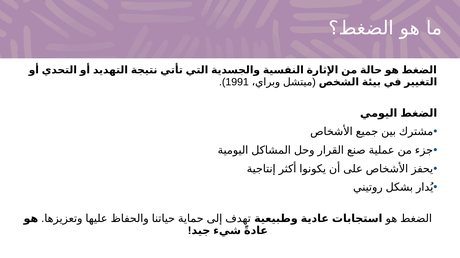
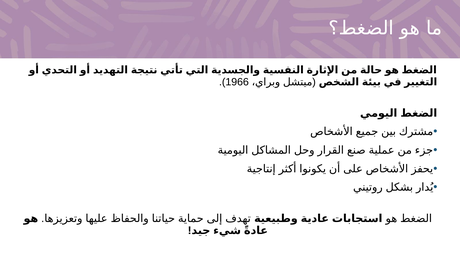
1991: 1991 -> 1966
